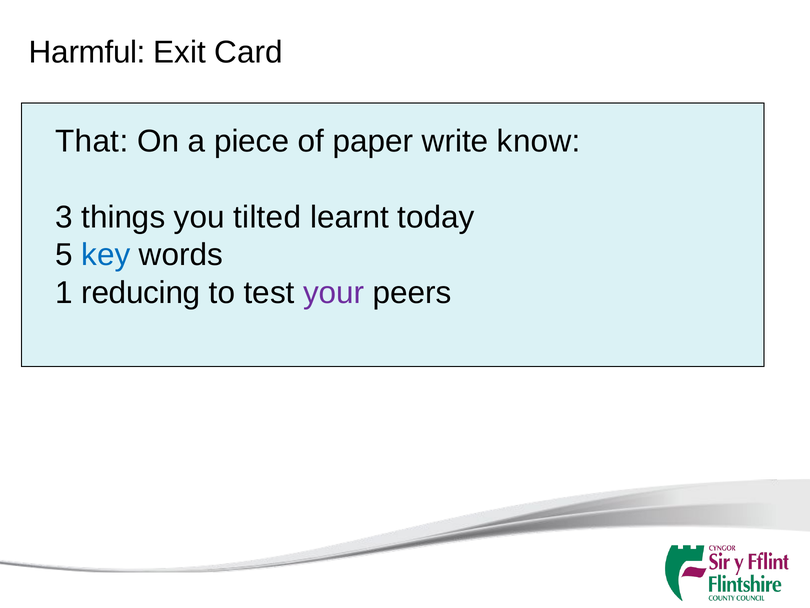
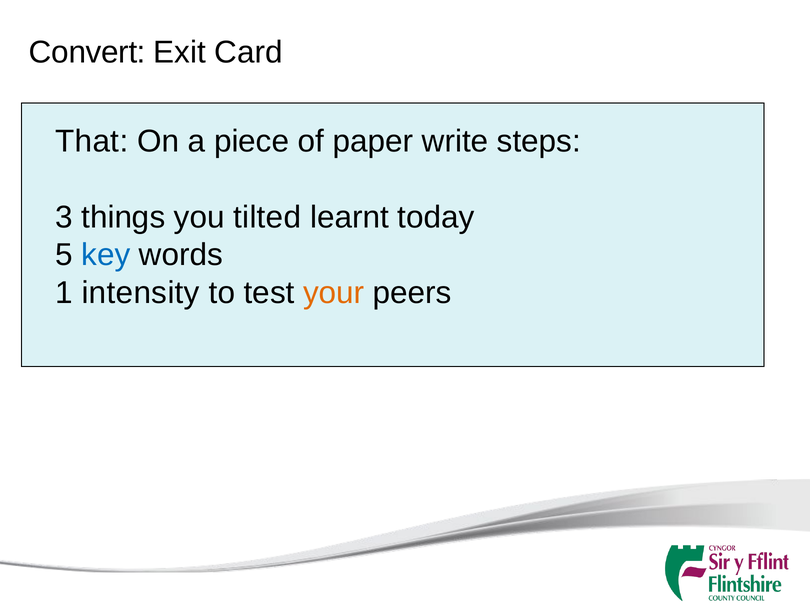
Harmful: Harmful -> Convert
know: know -> steps
reducing: reducing -> intensity
your colour: purple -> orange
